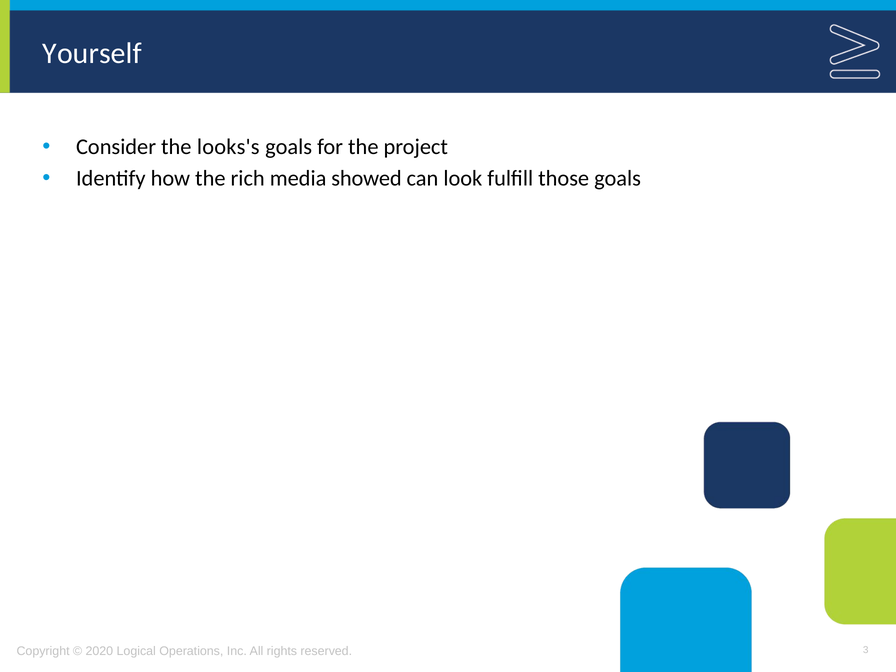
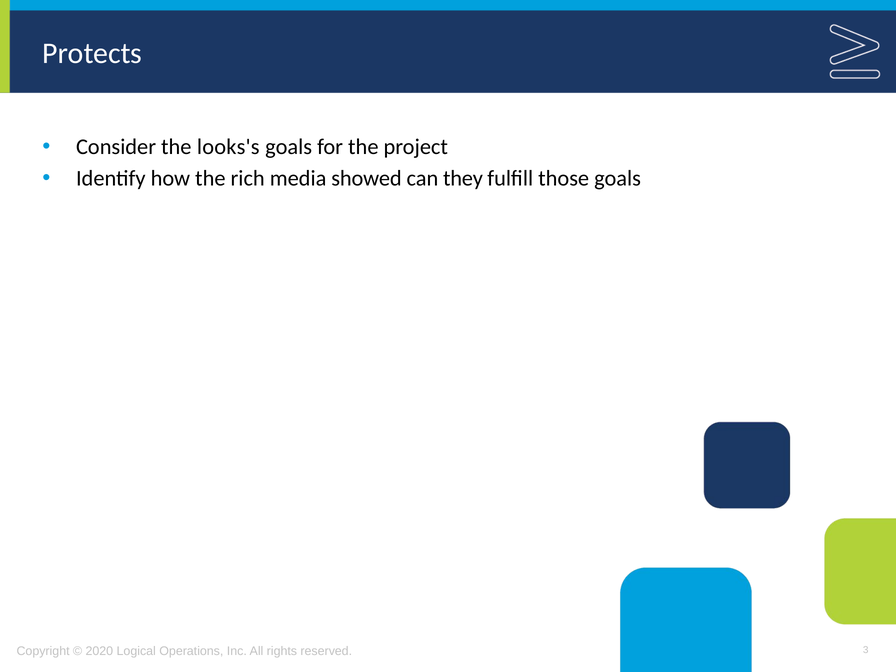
Yourself: Yourself -> Protects
look: look -> they
